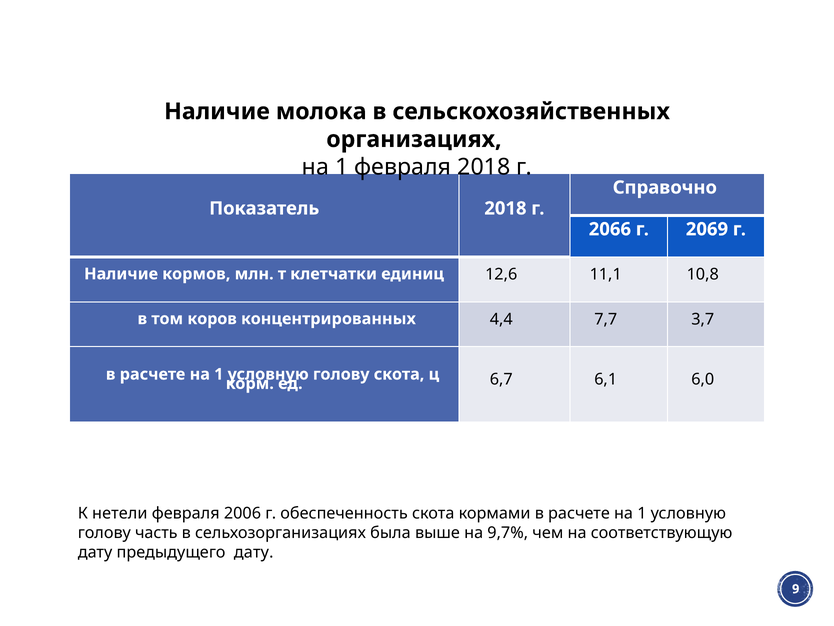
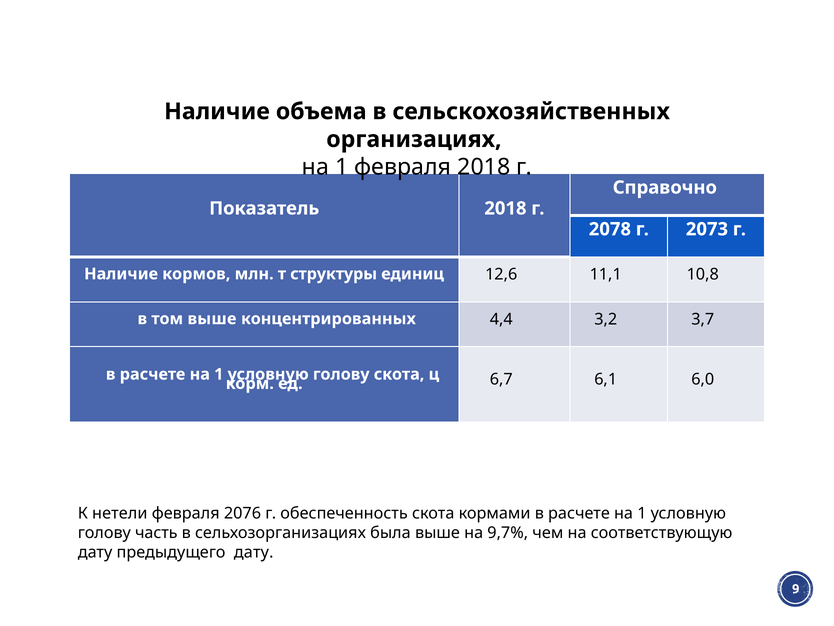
молока: молока -> объема
2066: 2066 -> 2078
2069: 2069 -> 2073
клетчатки: клетчатки -> структуры
том коров: коров -> выше
7,7: 7,7 -> 3,2
2006: 2006 -> 2076
